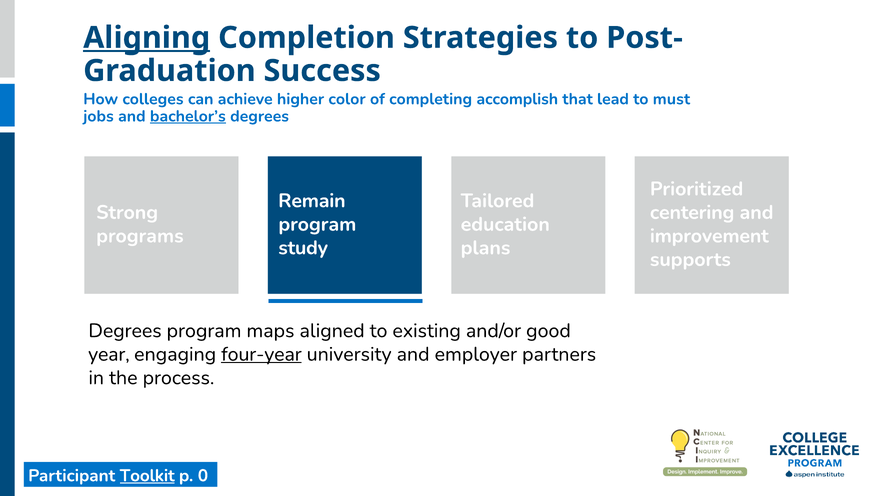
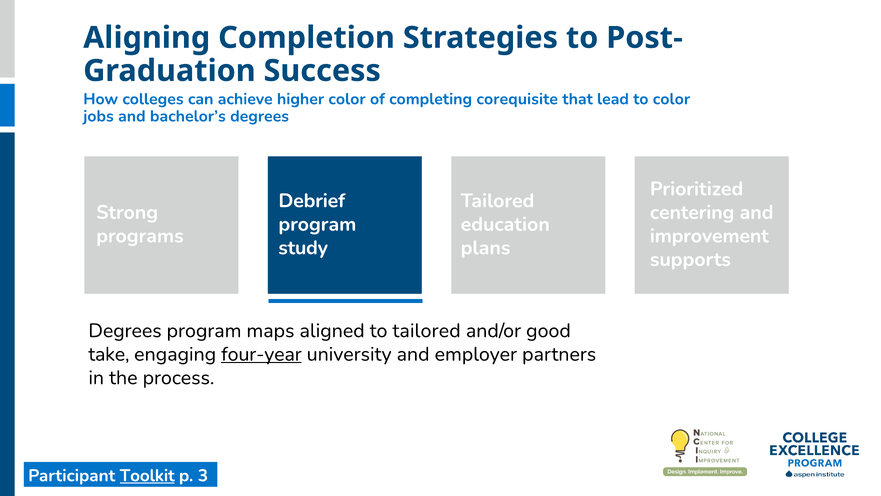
Aligning underline: present -> none
accomplish: accomplish -> corequisite
to must: must -> color
bachelor’s underline: present -> none
Remain: Remain -> Debrief
to existing: existing -> tailored
year: year -> take
0: 0 -> 3
